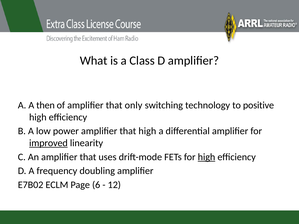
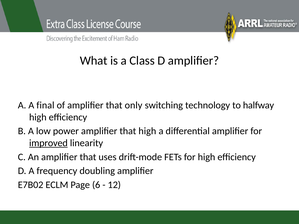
then: then -> final
positive: positive -> halfway
high at (207, 157) underline: present -> none
